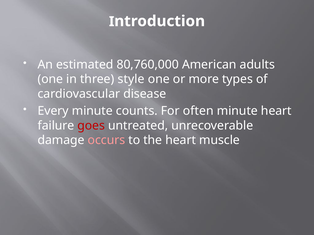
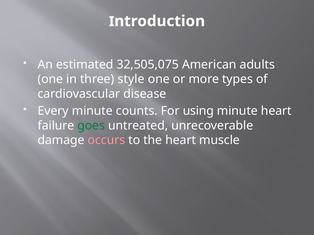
80,760,000: 80,760,000 -> 32,505,075
often: often -> using
goes colour: red -> green
